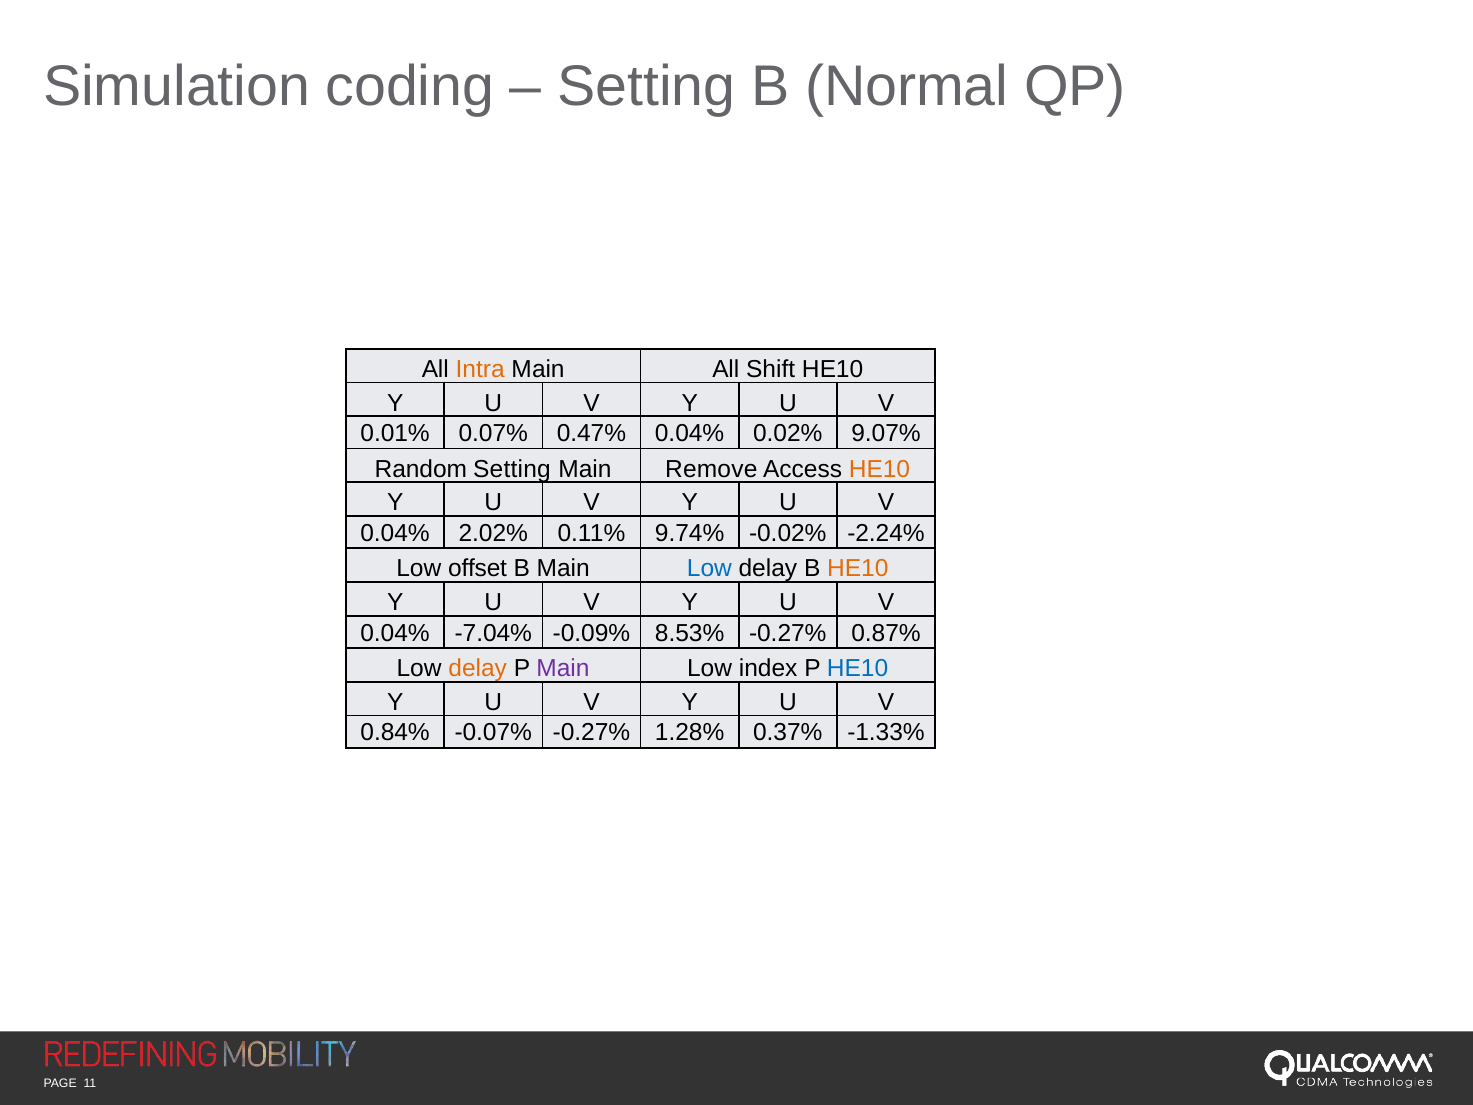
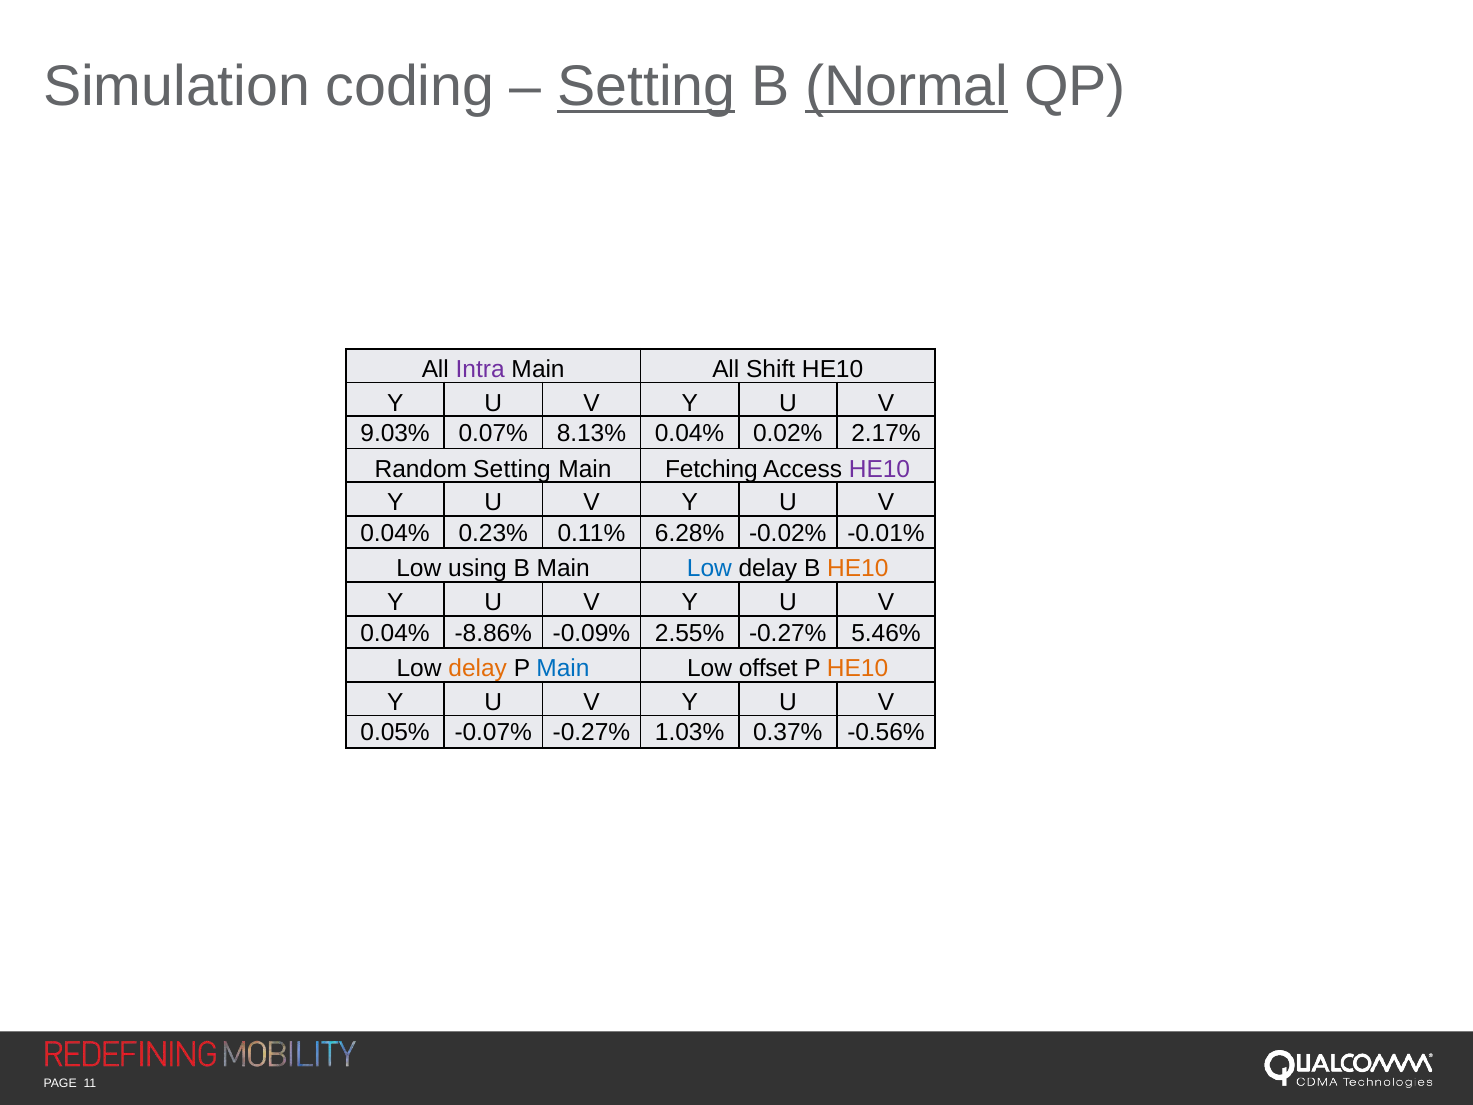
Setting at (646, 87) underline: none -> present
Normal underline: none -> present
Intra colour: orange -> purple
0.01%: 0.01% -> 9.03%
0.47%: 0.47% -> 8.13%
9.07%: 9.07% -> 2.17%
Remove: Remove -> Fetching
HE10 at (880, 469) colour: orange -> purple
2.02%: 2.02% -> 0.23%
9.74%: 9.74% -> 6.28%
-2.24%: -2.24% -> -0.01%
offset: offset -> using
-7.04%: -7.04% -> -8.86%
8.53%: 8.53% -> 2.55%
0.87%: 0.87% -> 5.46%
Main at (563, 668) colour: purple -> blue
index: index -> offset
HE10 at (858, 668) colour: blue -> orange
0.84%: 0.84% -> 0.05%
1.28%: 1.28% -> 1.03%
-1.33%: -1.33% -> -0.56%
